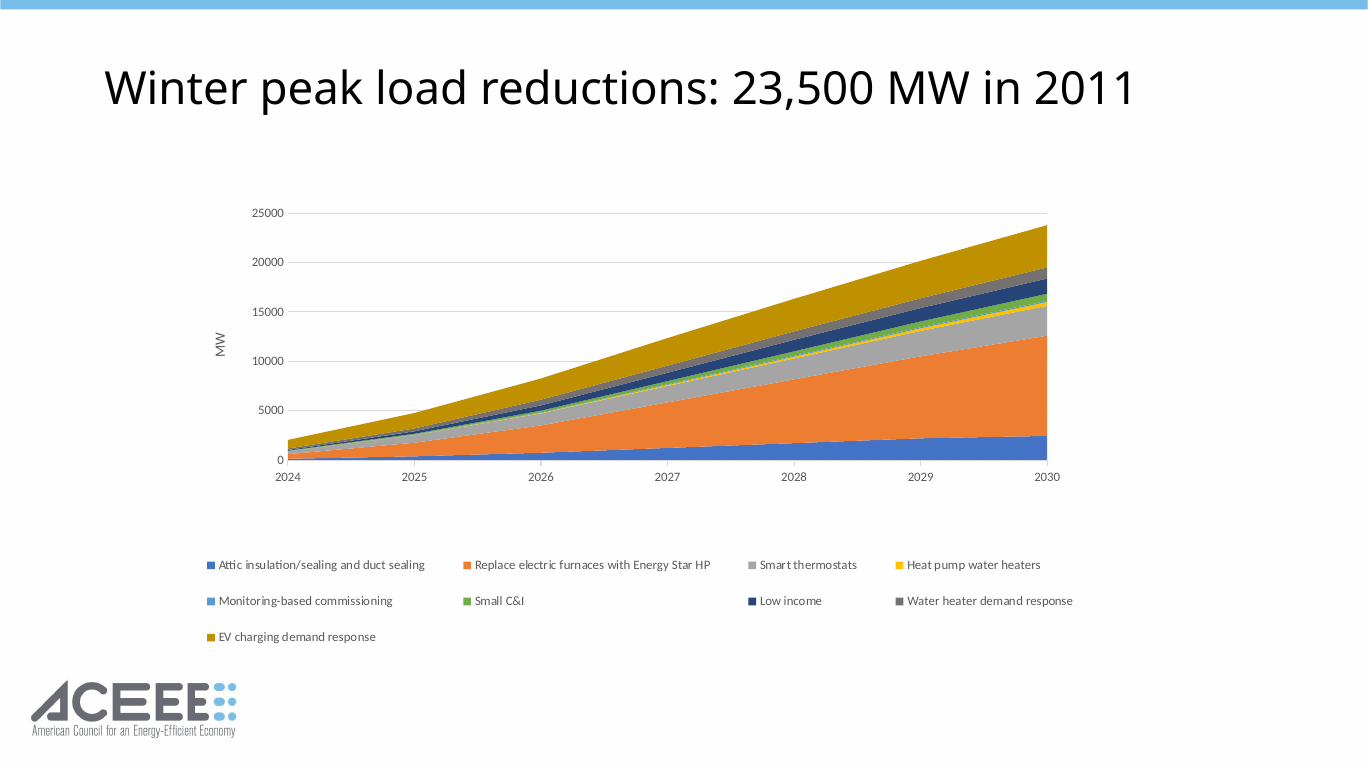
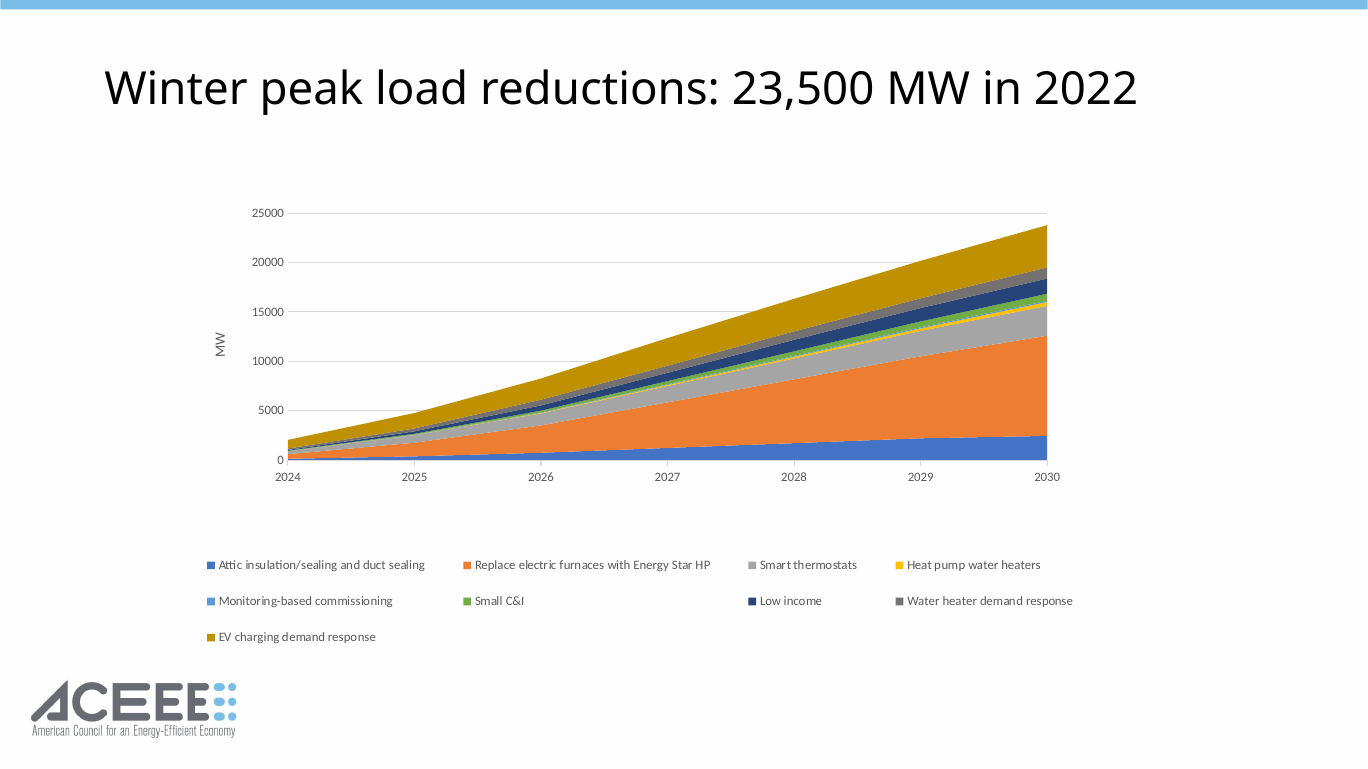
2011: 2011 -> 2022
